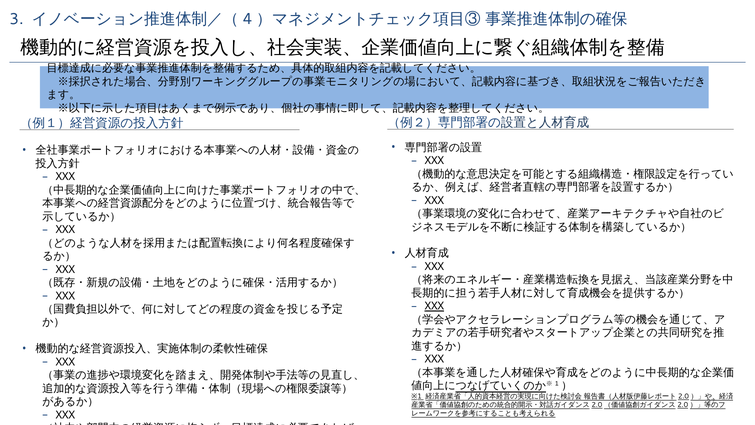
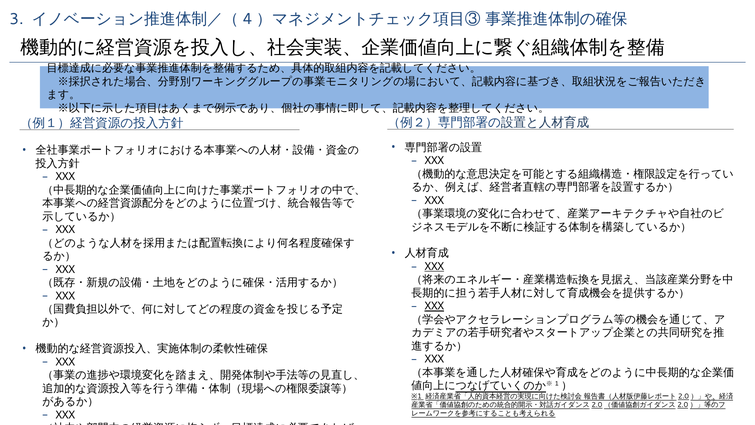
XXX at (434, 266) underline: none -> present
